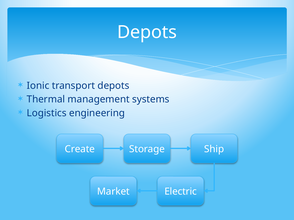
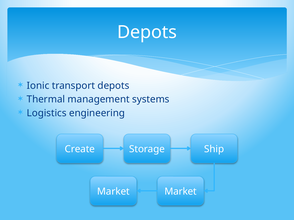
Market Electric: Electric -> Market
